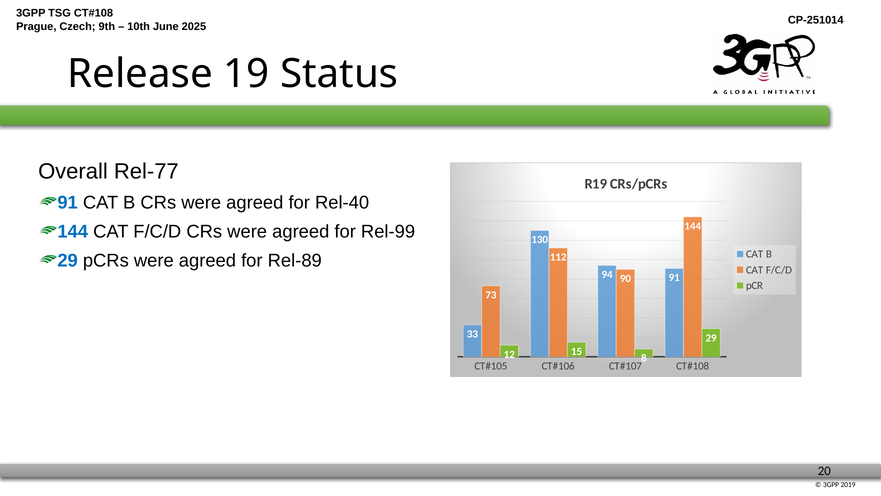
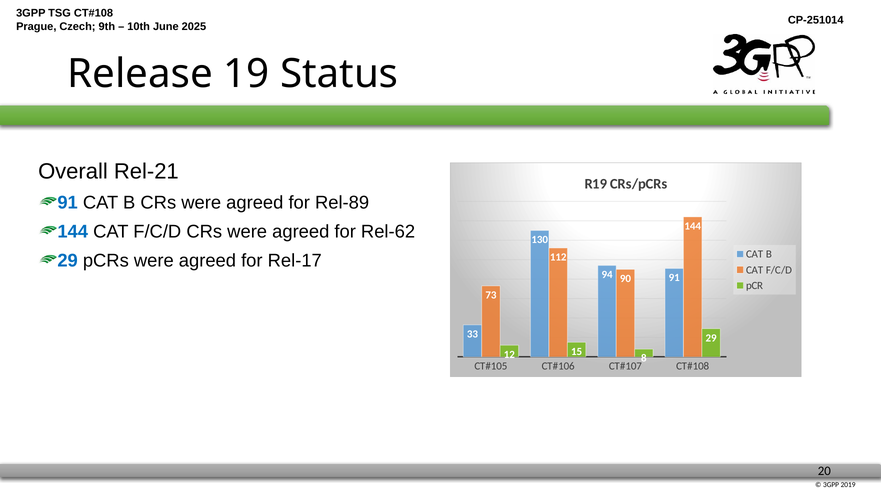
Rel-77: Rel-77 -> Rel-21
Rel-40: Rel-40 -> Rel-89
Rel-99: Rel-99 -> Rel-62
Rel-89: Rel-89 -> Rel-17
